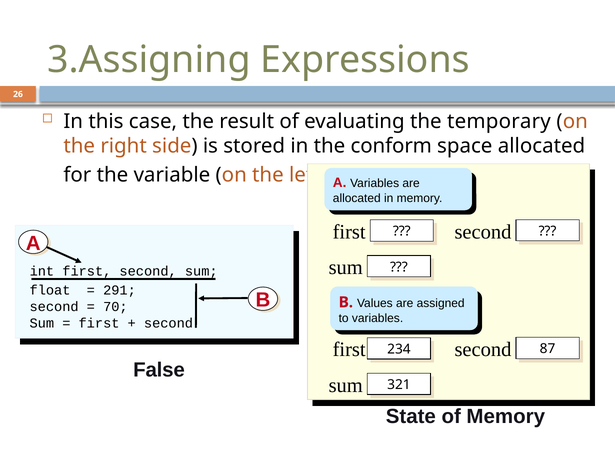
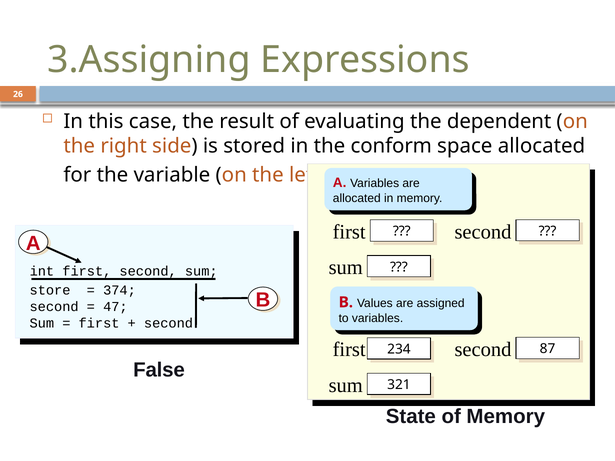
temporary: temporary -> dependent
float: float -> store
291: 291 -> 374
70: 70 -> 47
